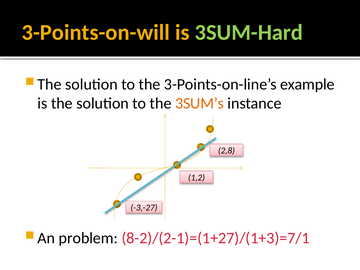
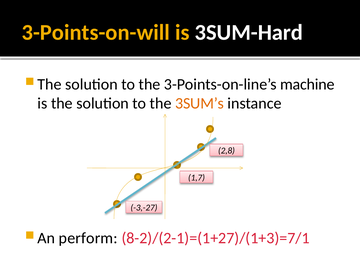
3SUM-Hard colour: light green -> white
example: example -> machine
1,2: 1,2 -> 1,7
problem: problem -> perform
